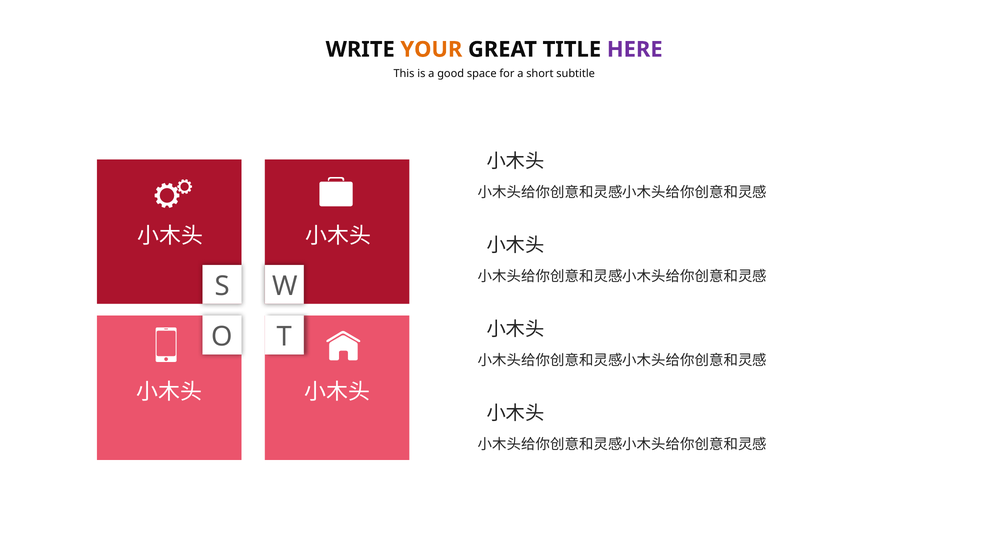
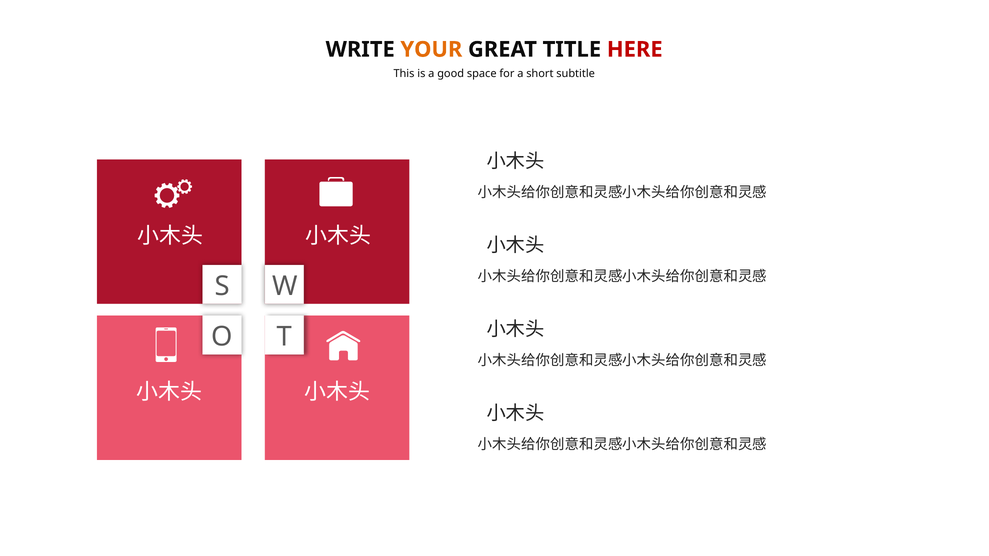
HERE colour: purple -> red
